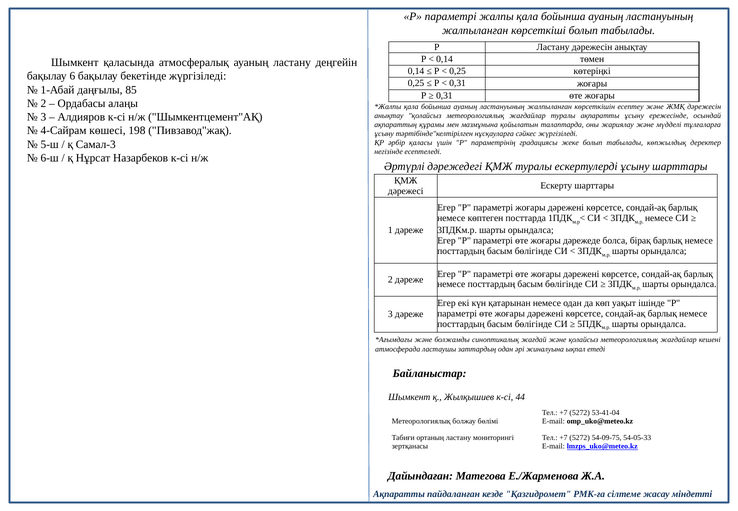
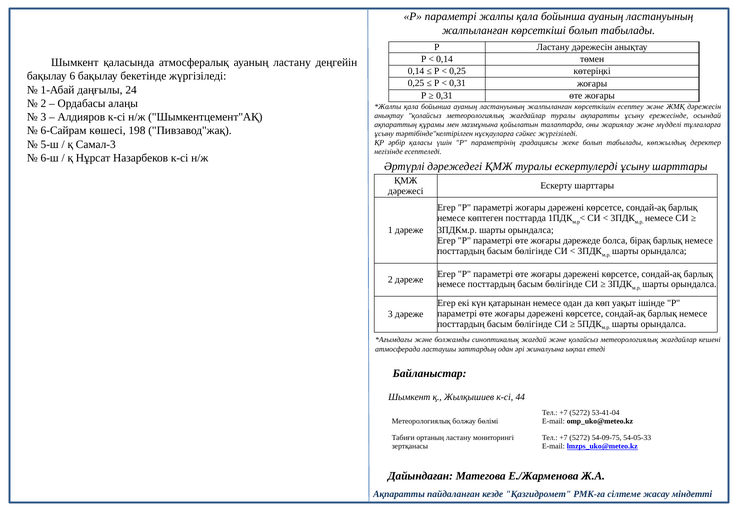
85: 85 -> 24
4-Сайрам: 4-Сайрам -> 6-Сайрам
